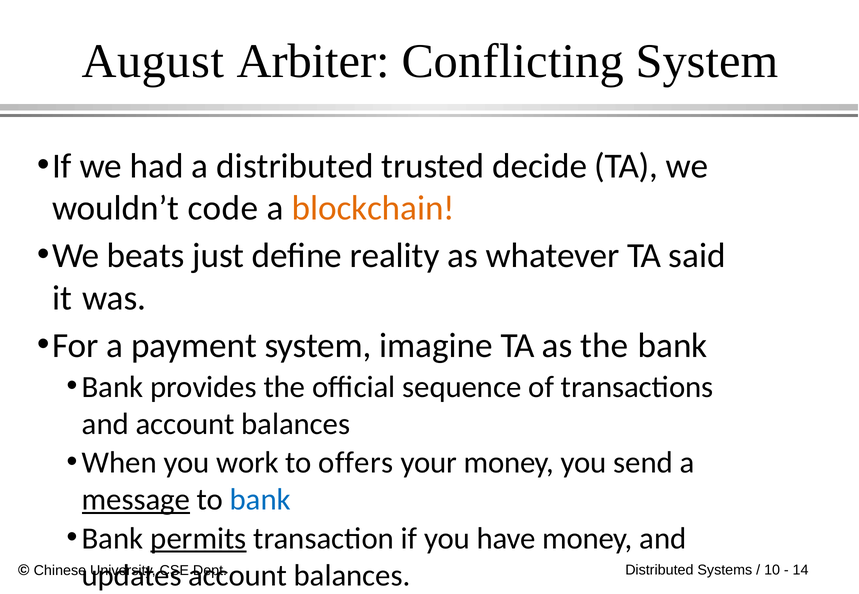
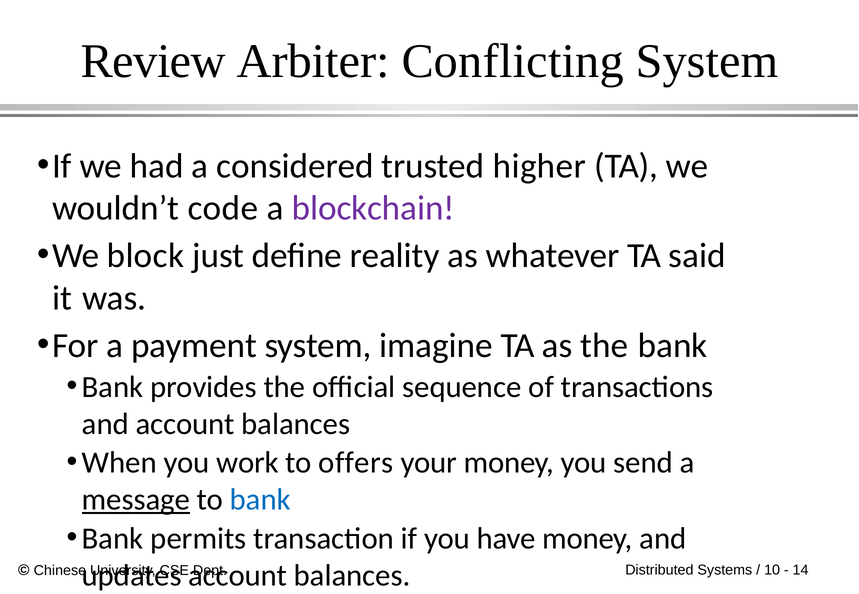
August: August -> Review
a distributed: distributed -> considered
decide: decide -> higher
blockchain colour: orange -> purple
beats: beats -> block
permits underline: present -> none
